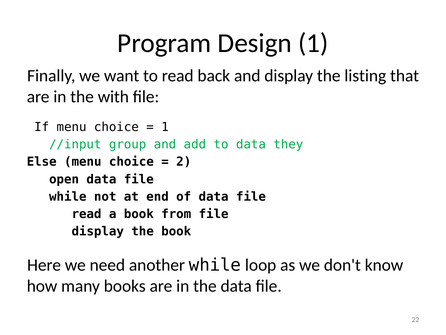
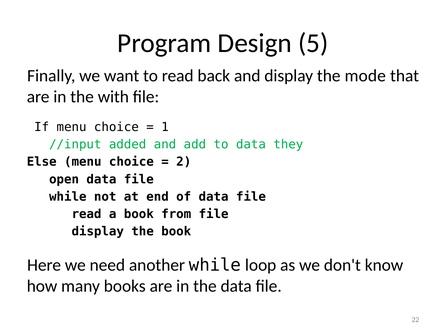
Design 1: 1 -> 5
listing: listing -> mode
group: group -> added
